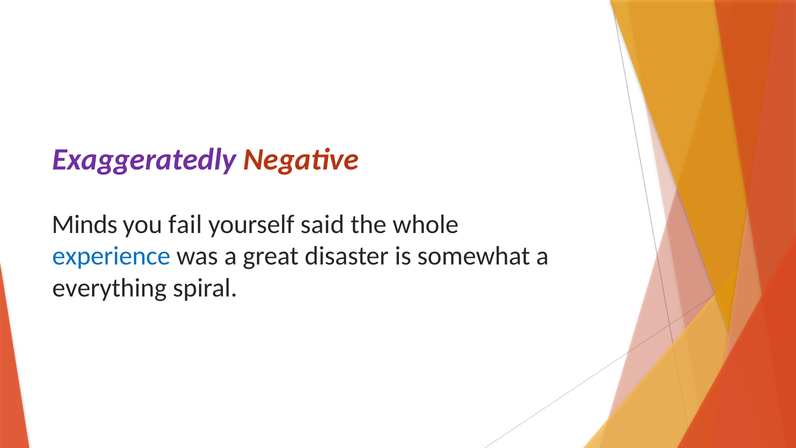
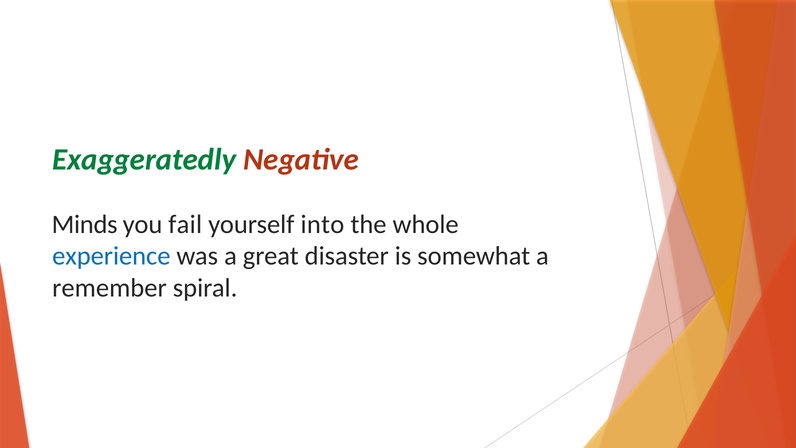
Exaggeratedly colour: purple -> green
said: said -> into
everything: everything -> remember
